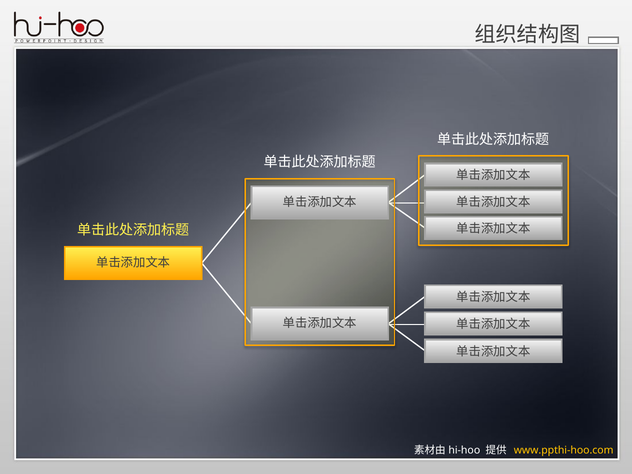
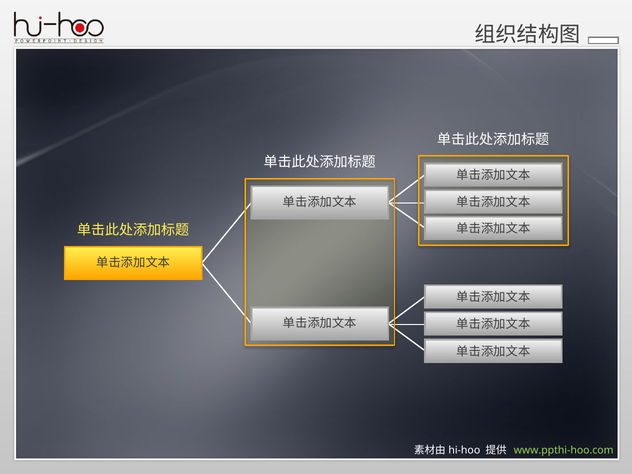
www.ppthi-hoo.com colour: yellow -> light green
